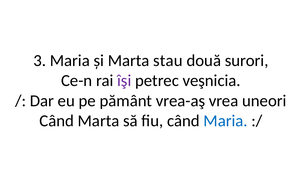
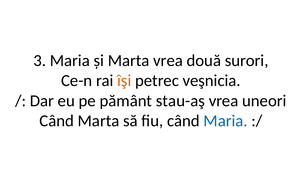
Marta stau: stau -> vrea
îşi colour: purple -> orange
vrea-aş: vrea-aş -> stau-aş
